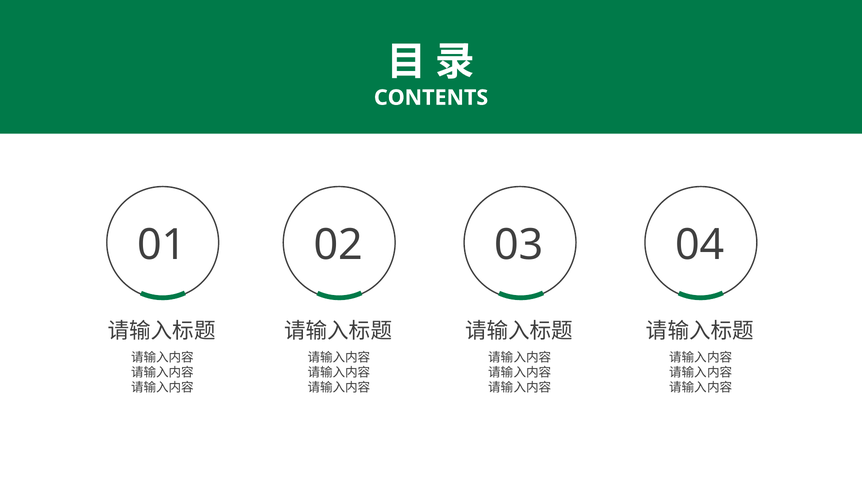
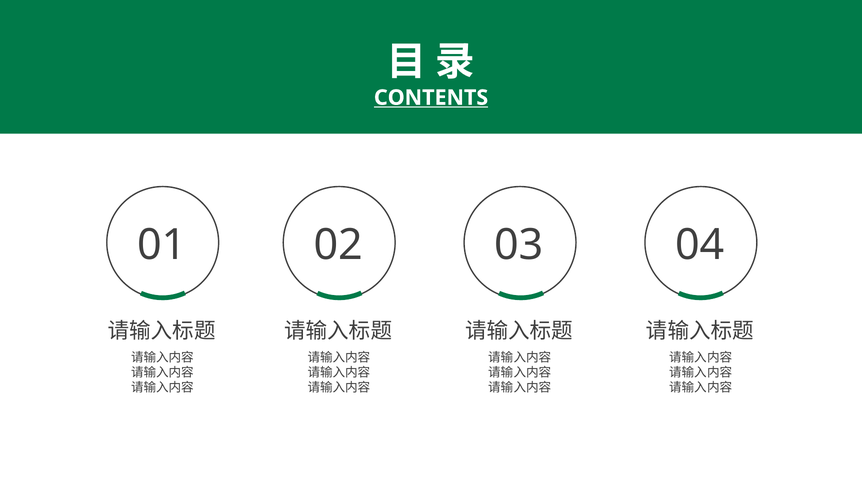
CONTENTS underline: none -> present
